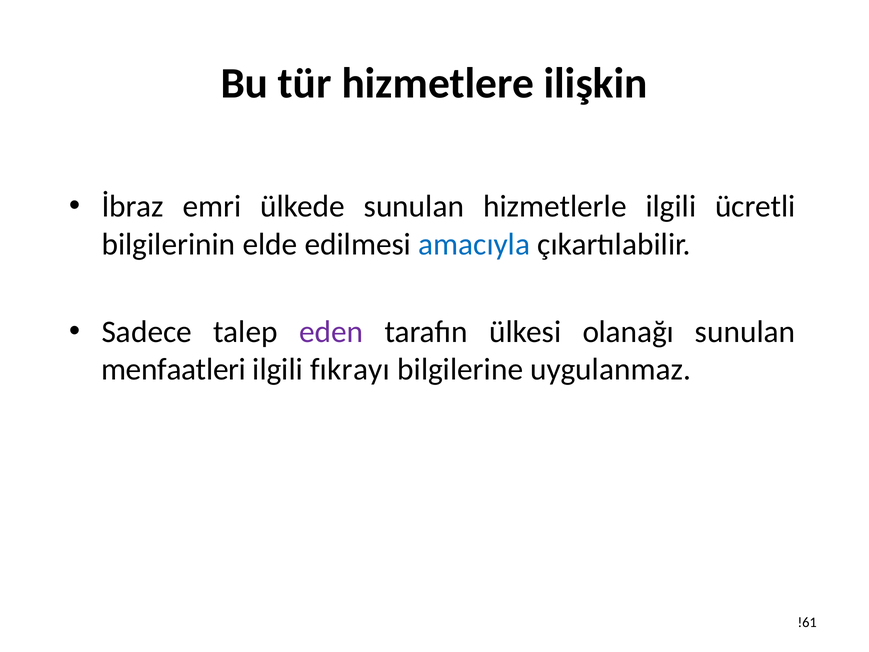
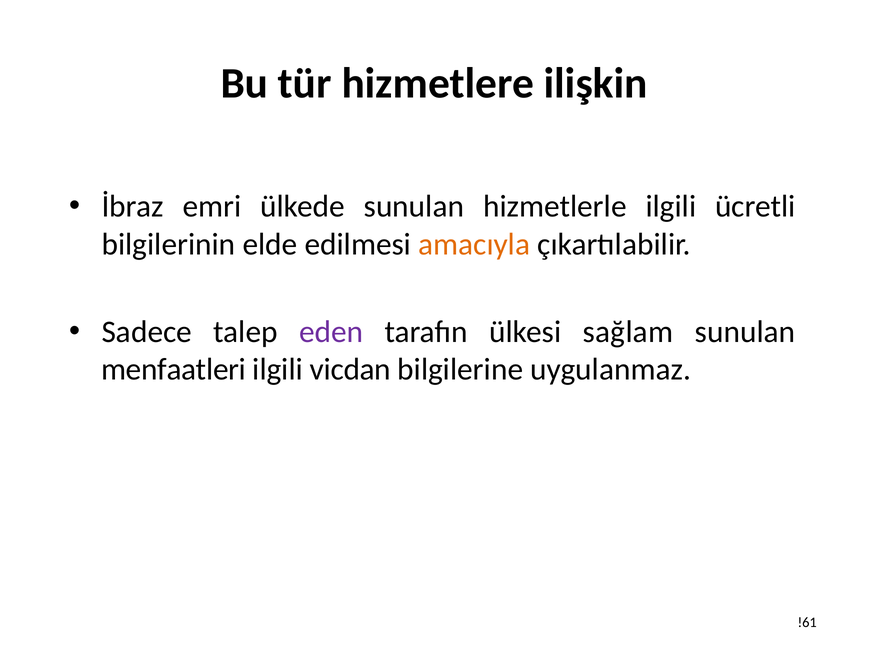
amacıyla colour: blue -> orange
olanağı: olanağı -> sağlam
fıkrayı: fıkrayı -> vicdan
